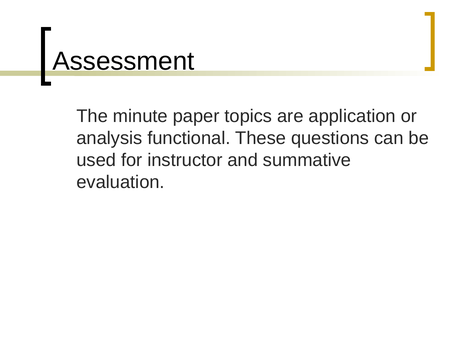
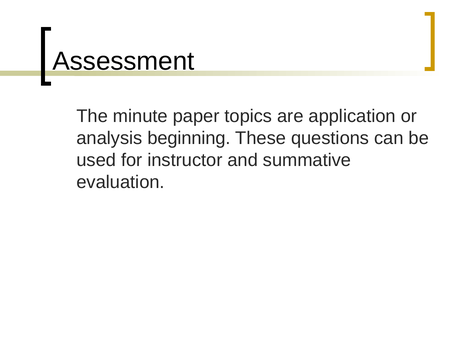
functional: functional -> beginning
